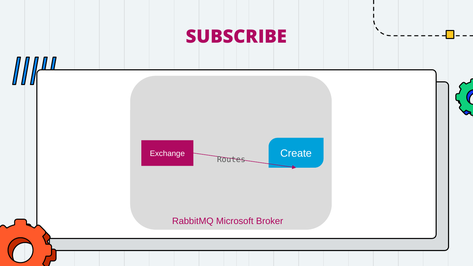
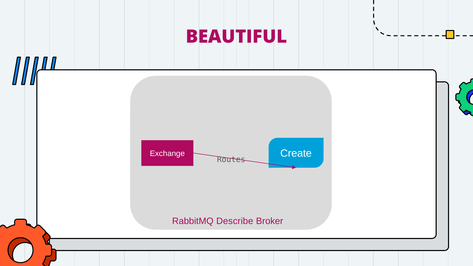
SUBSCRIBE: SUBSCRIBE -> BEAUTIFUL
Microsoft: Microsoft -> Describe
